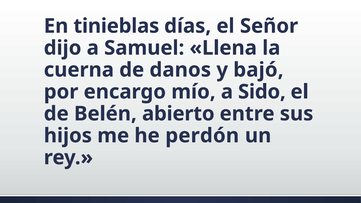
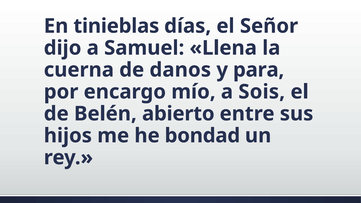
bajó: bajó -> para
Sido: Sido -> Sois
perdón: perdón -> bondad
